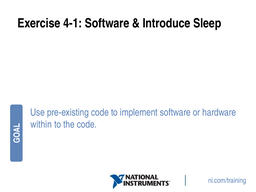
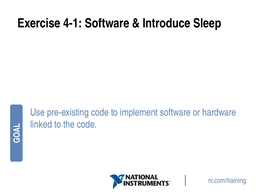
within: within -> linked
